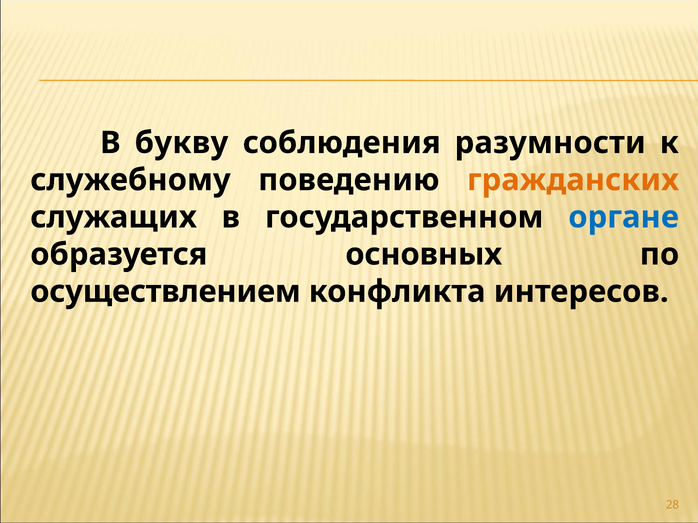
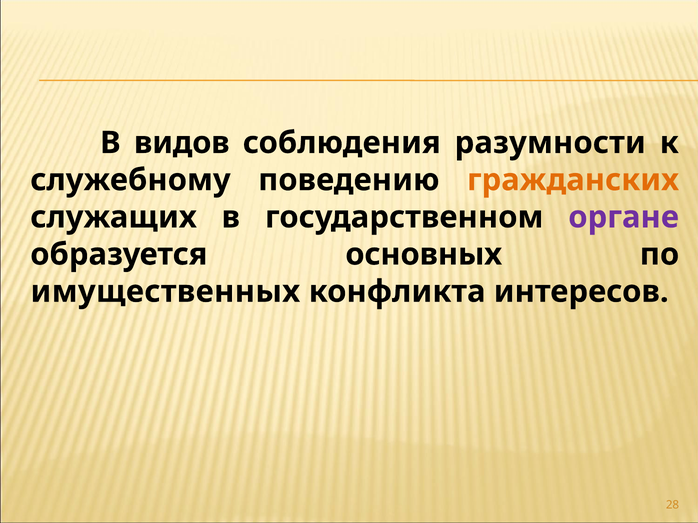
букву: букву -> видов
органе colour: blue -> purple
осуществлением: осуществлением -> имущественных
